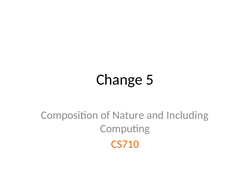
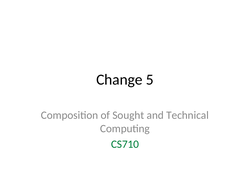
Nature: Nature -> Sought
Including: Including -> Technical
CS710 colour: orange -> green
